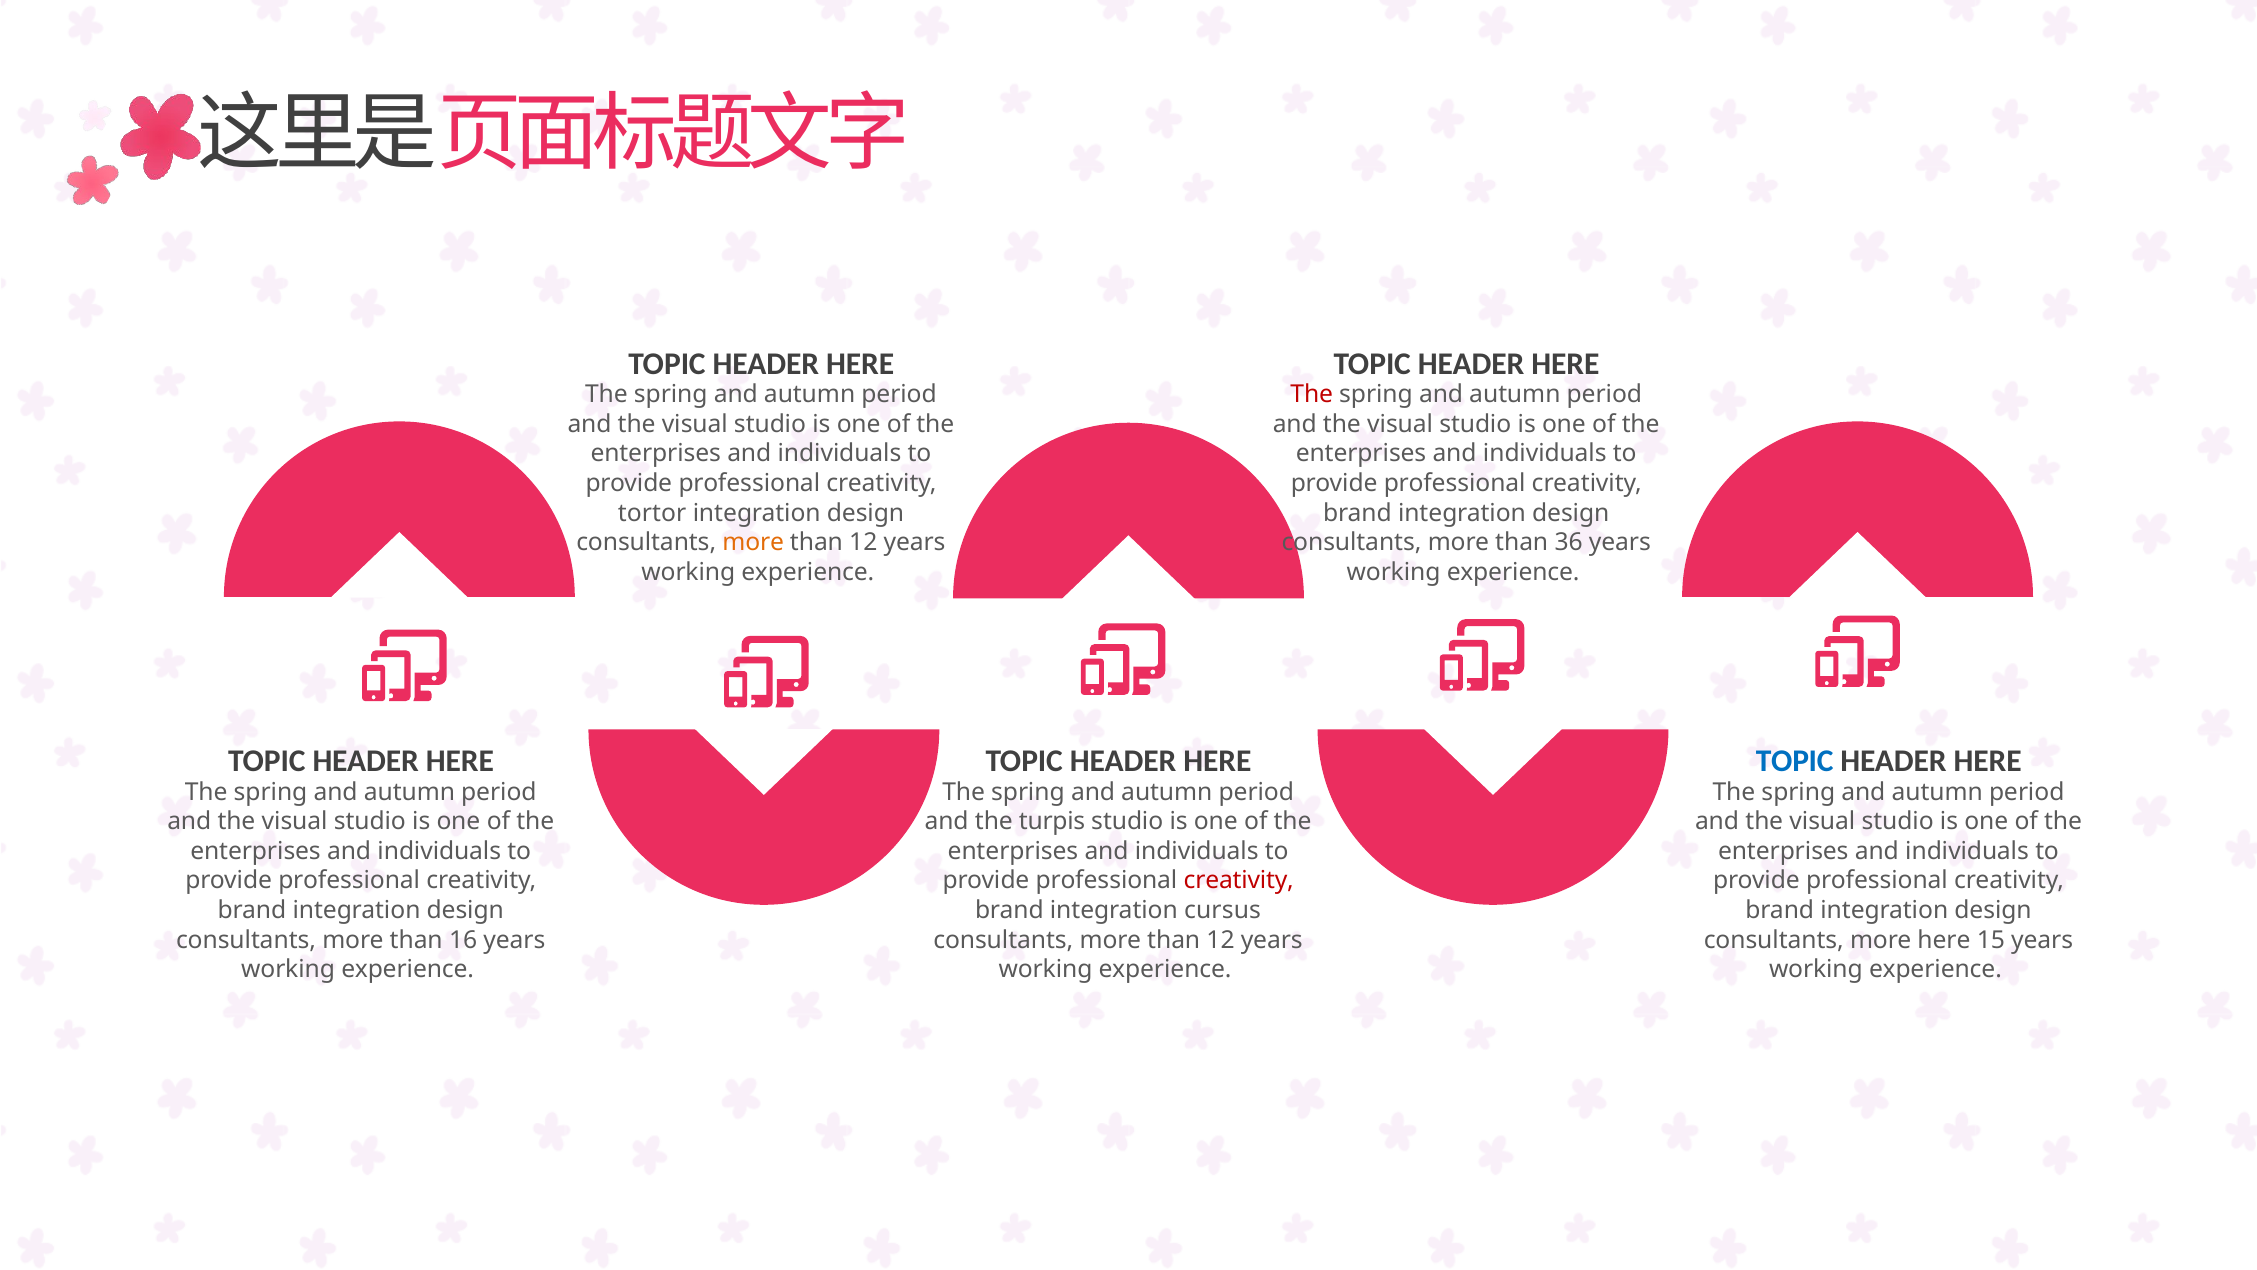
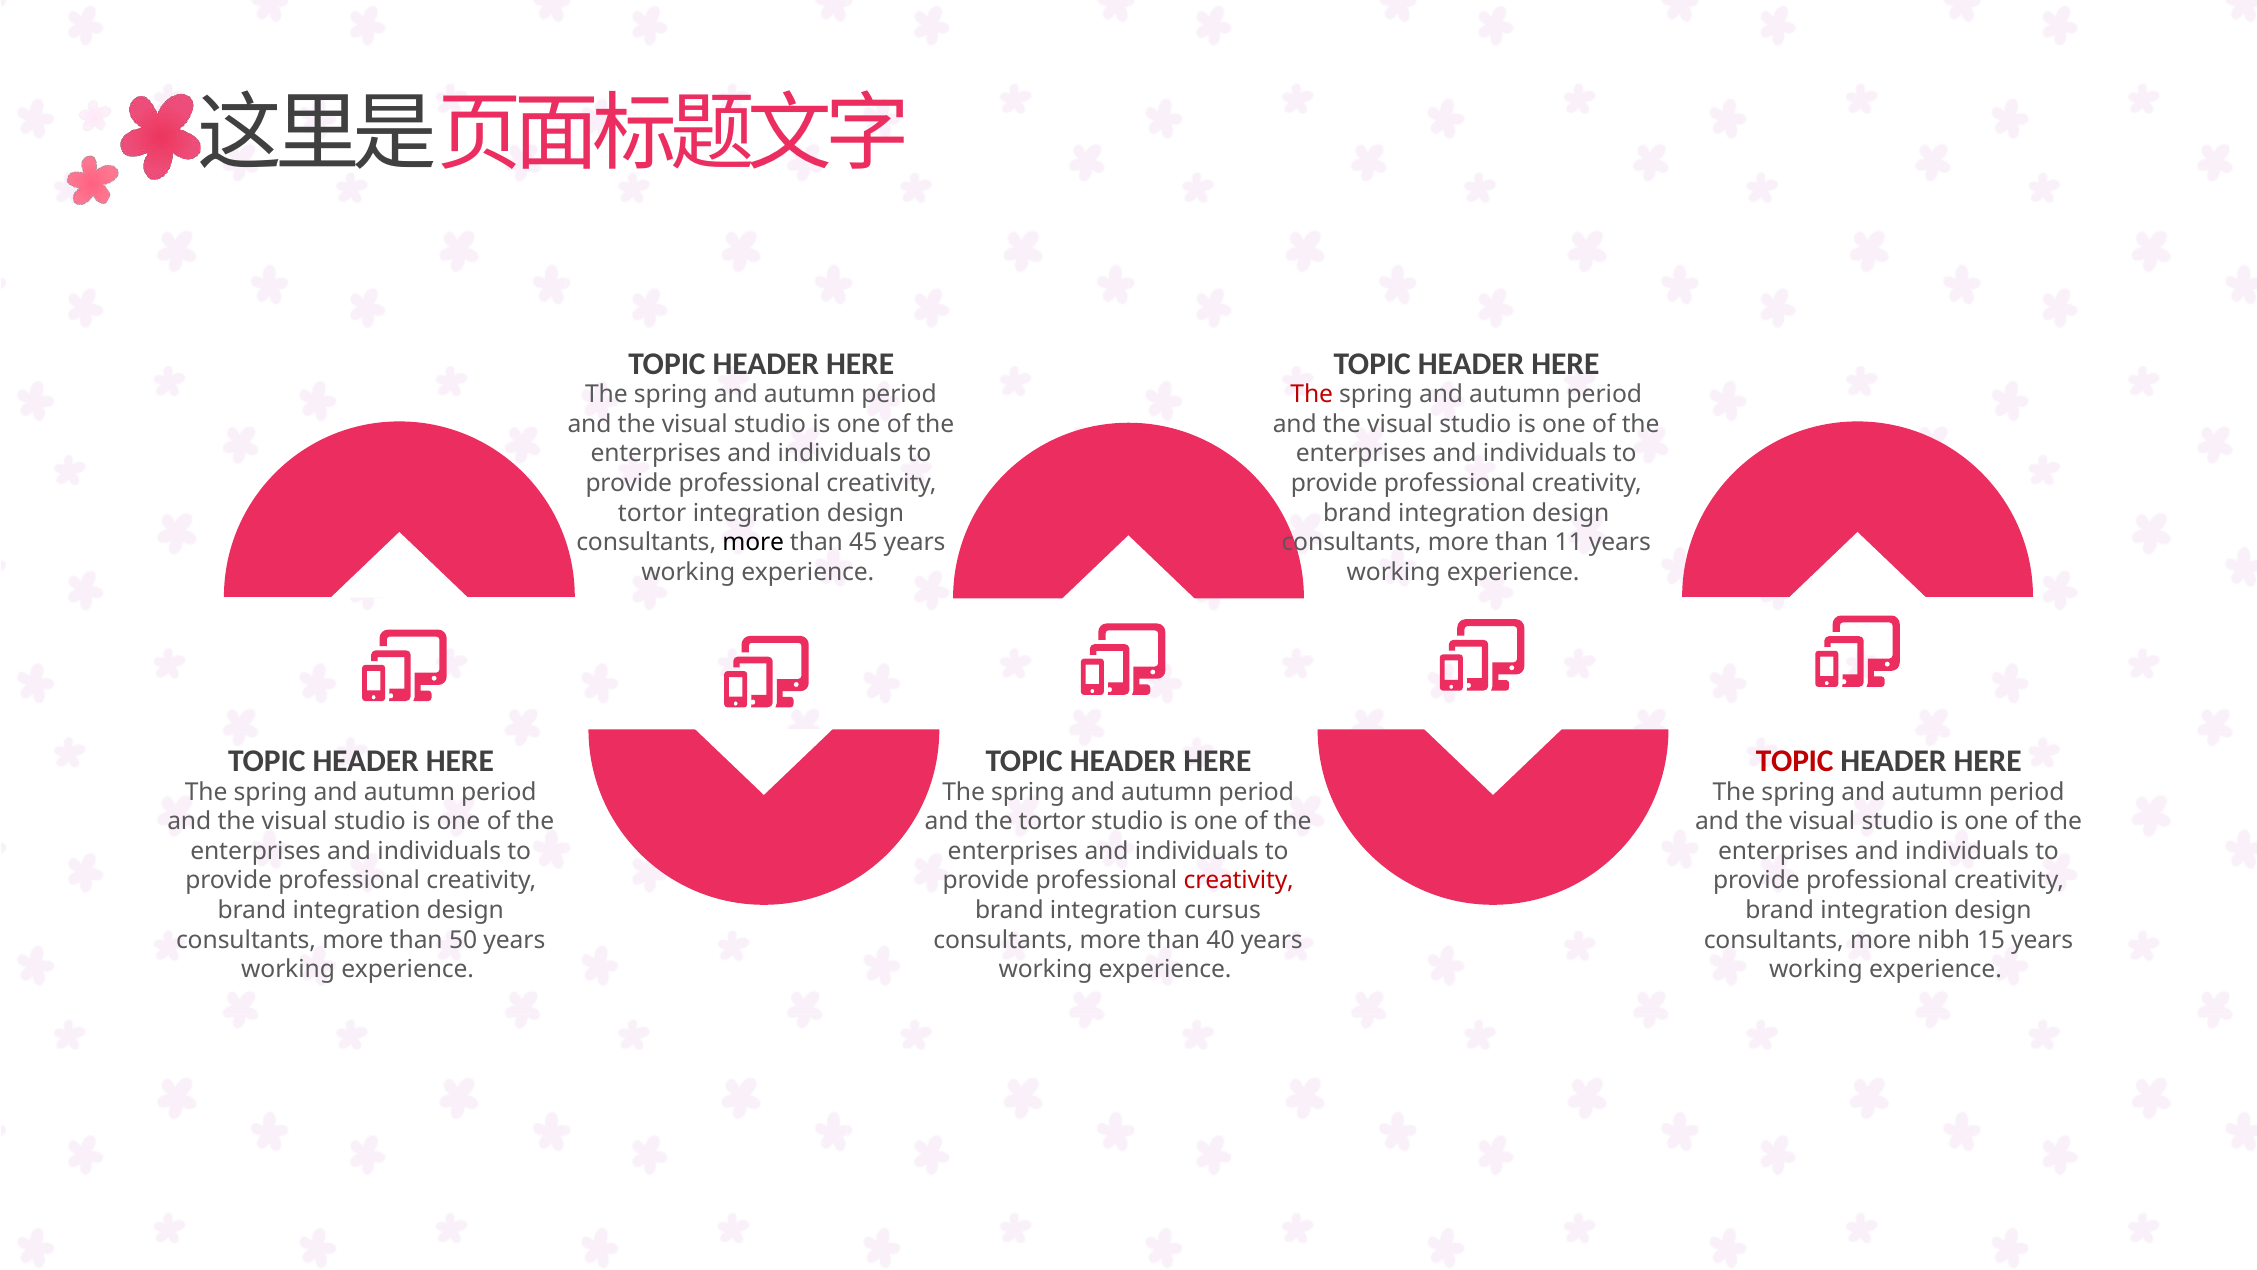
more at (753, 542) colour: orange -> black
12 at (863, 542): 12 -> 45
36: 36 -> 11
TOPIC at (1795, 761) colour: blue -> red
the turpis: turpis -> tortor
16: 16 -> 50
12 at (1221, 940): 12 -> 40
more here: here -> nibh
